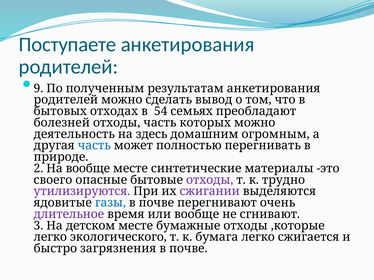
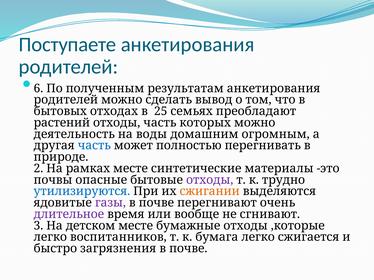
9: 9 -> 6
54: 54 -> 25
болезней: болезней -> растений
здесь: здесь -> воды
На вообще: вообще -> рамках
своего: своего -> почвы
утилизируются colour: purple -> blue
сжигании colour: purple -> orange
газы colour: blue -> purple
экологического: экологического -> воспитанников
